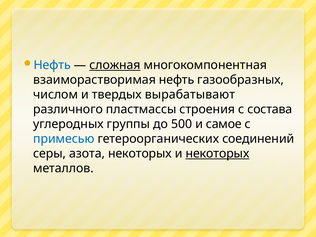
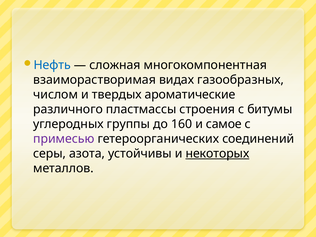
сложная underline: present -> none
взаиморастворимая нефть: нефть -> видах
вырабатывают: вырабатывают -> ароматические
состава: состава -> битумы
500: 500 -> 160
примесью colour: blue -> purple
азота некоторых: некоторых -> устойчивы
